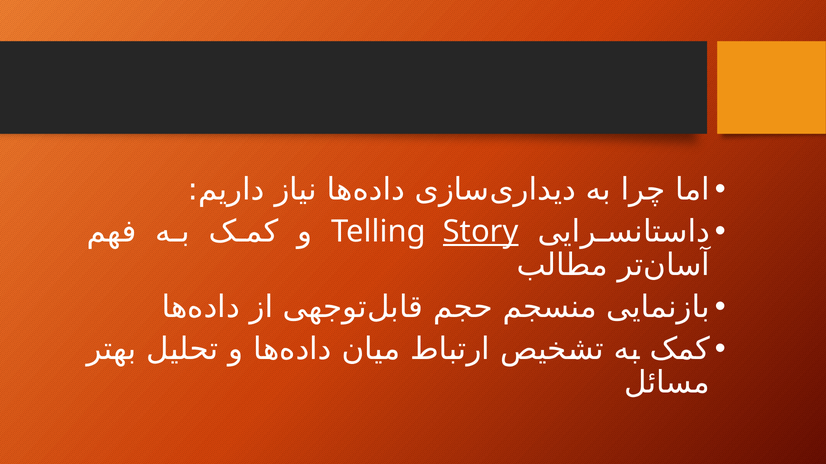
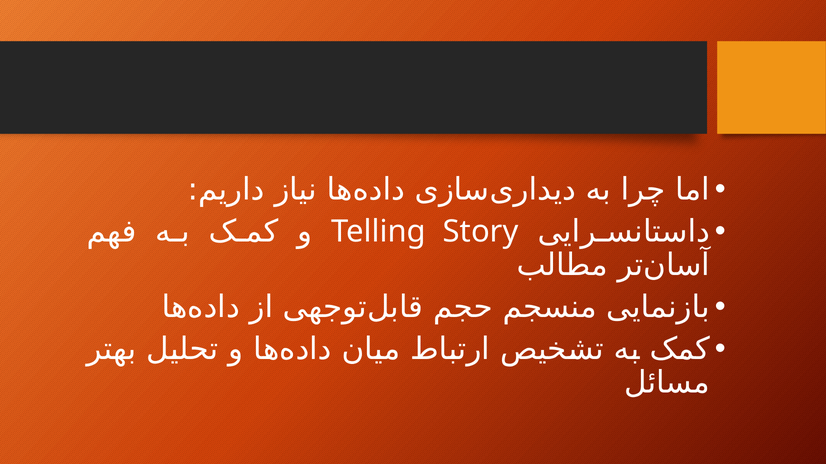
Story underline: present -> none
